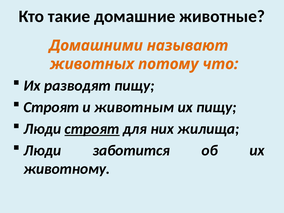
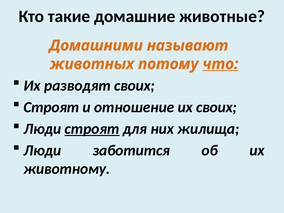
что underline: none -> present
разводят пищу: пищу -> своих
животным: животным -> отношение
их пищу: пищу -> своих
